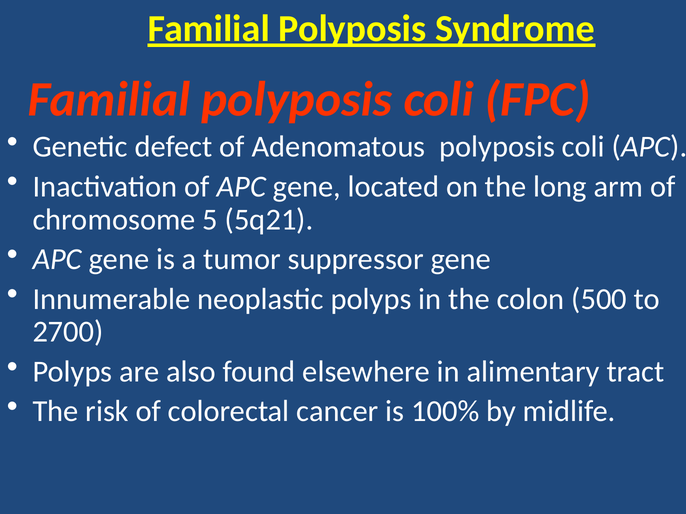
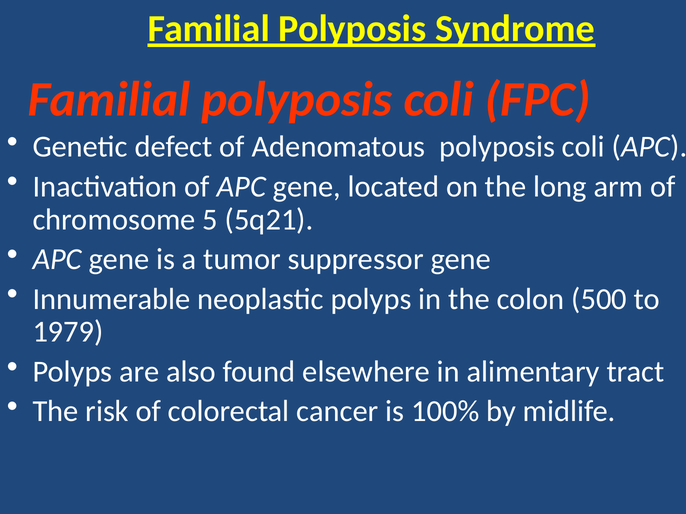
2700: 2700 -> 1979
